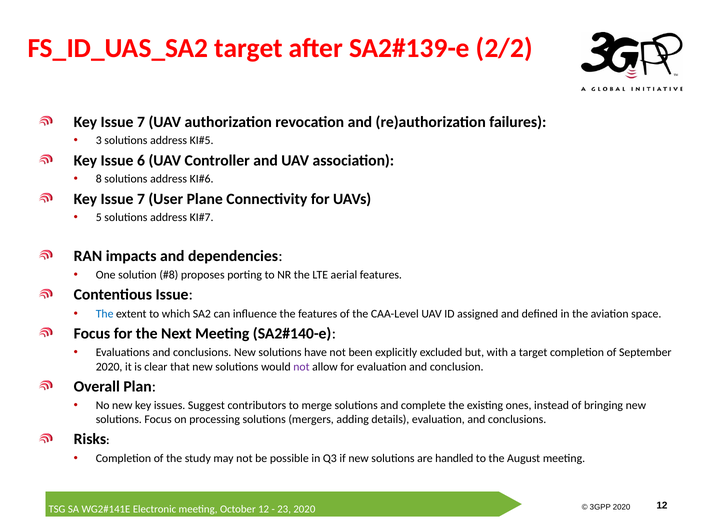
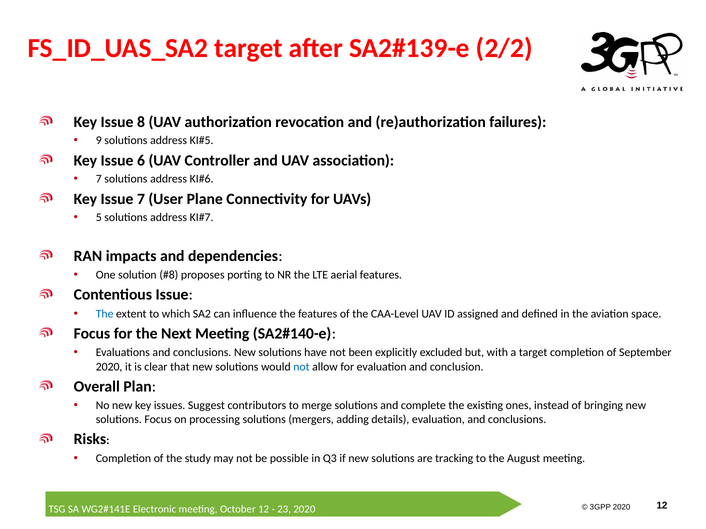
7 at (141, 122): 7 -> 8
3: 3 -> 9
8 at (99, 179): 8 -> 7
not at (301, 367) colour: purple -> blue
handled: handled -> tracking
